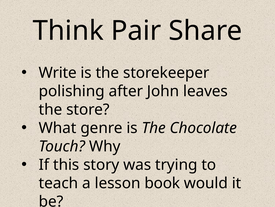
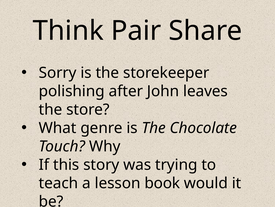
Write: Write -> Sorry
